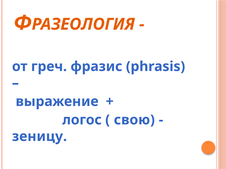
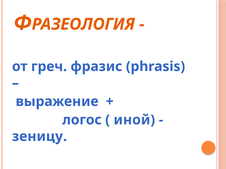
свою: свою -> иной
